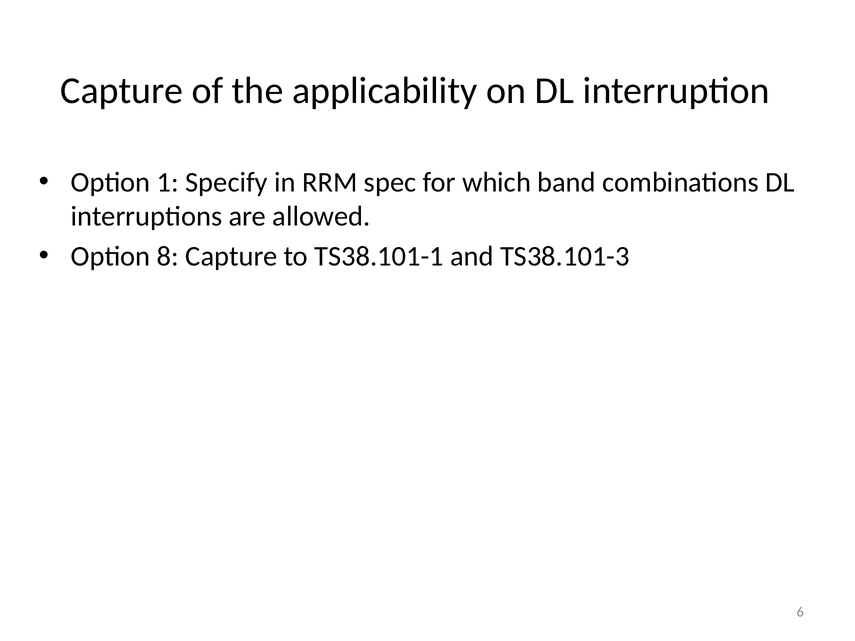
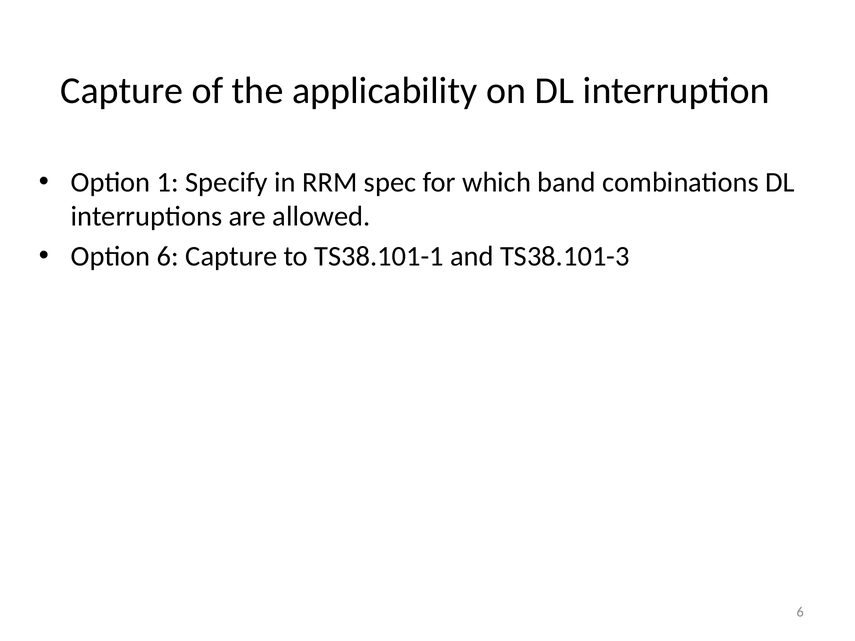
Option 8: 8 -> 6
